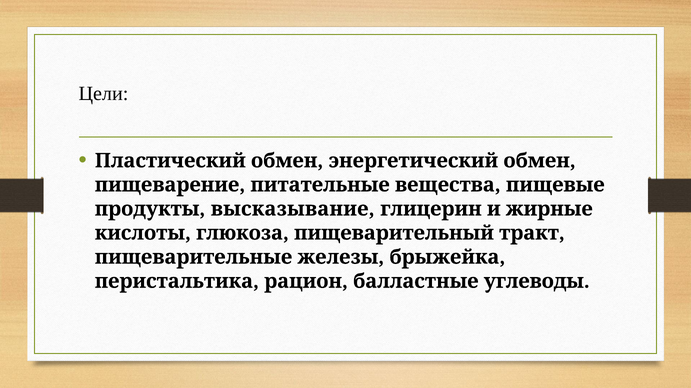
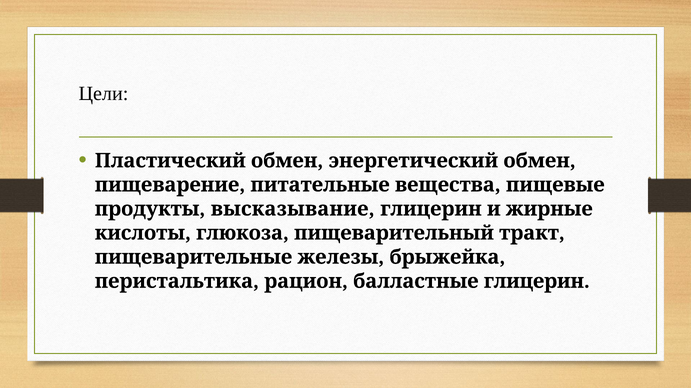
балластные углеводы: углеводы -> глицерин
